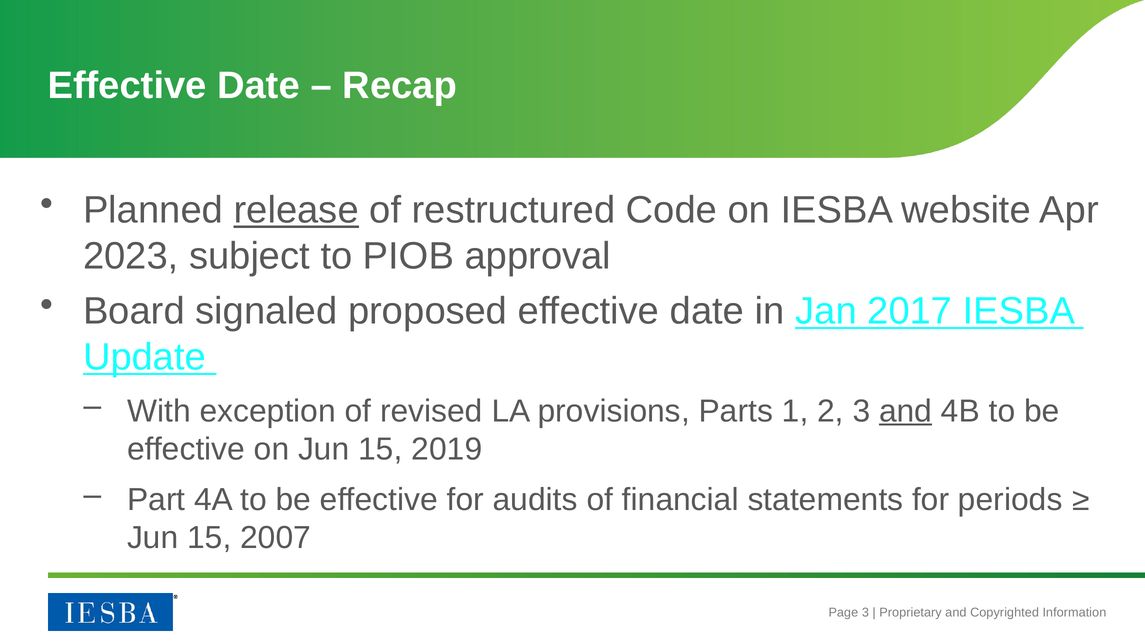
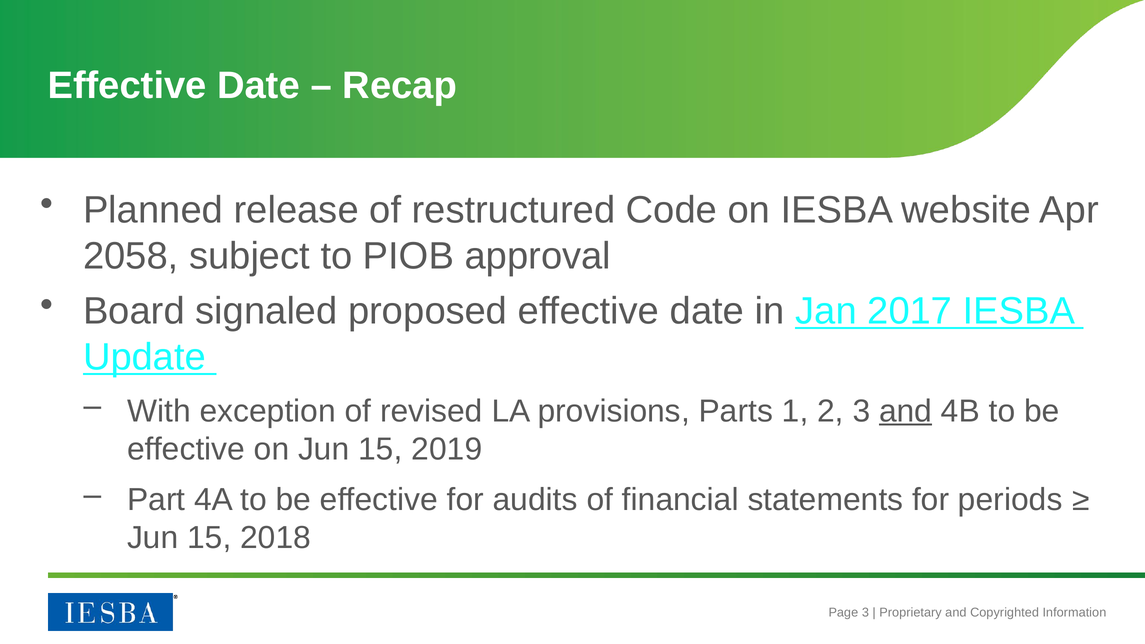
release underline: present -> none
2023: 2023 -> 2058
2007: 2007 -> 2018
